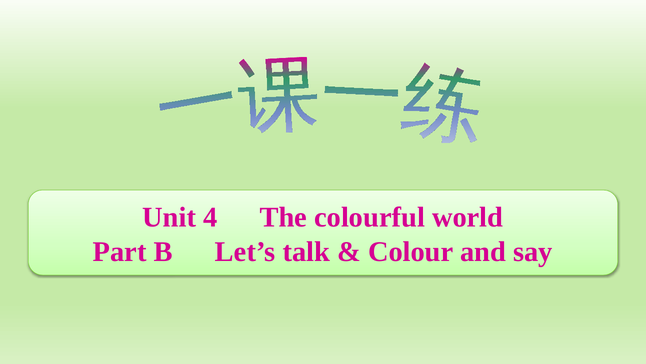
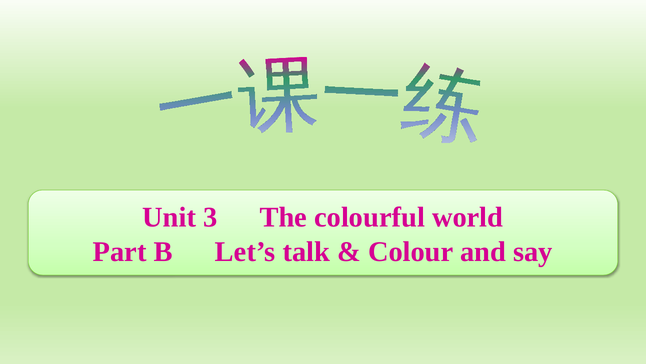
4: 4 -> 3
